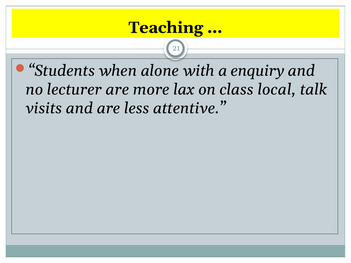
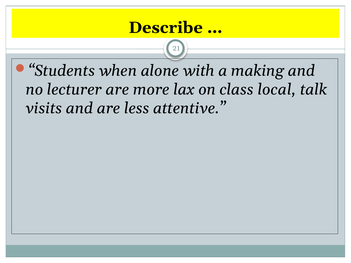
Teaching: Teaching -> Describe
enquiry: enquiry -> making
